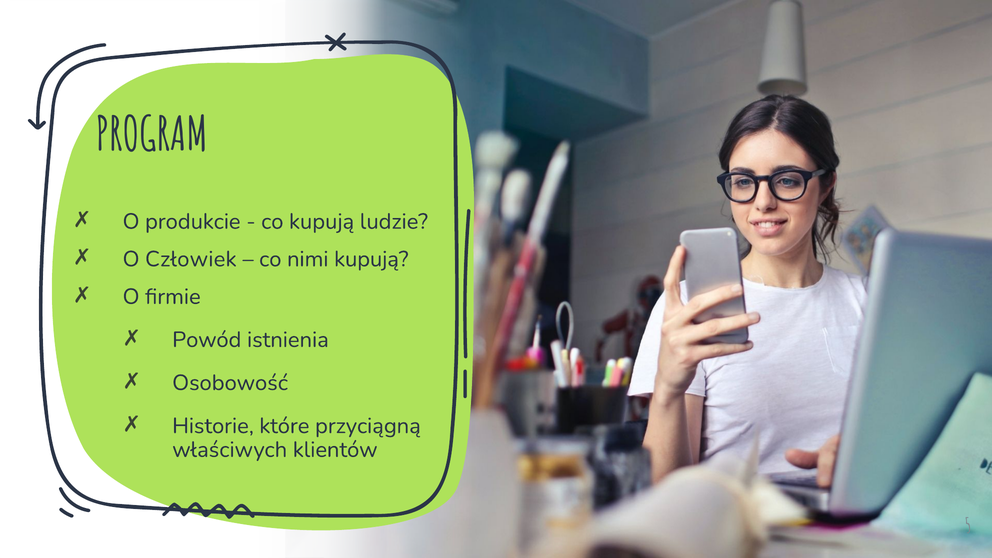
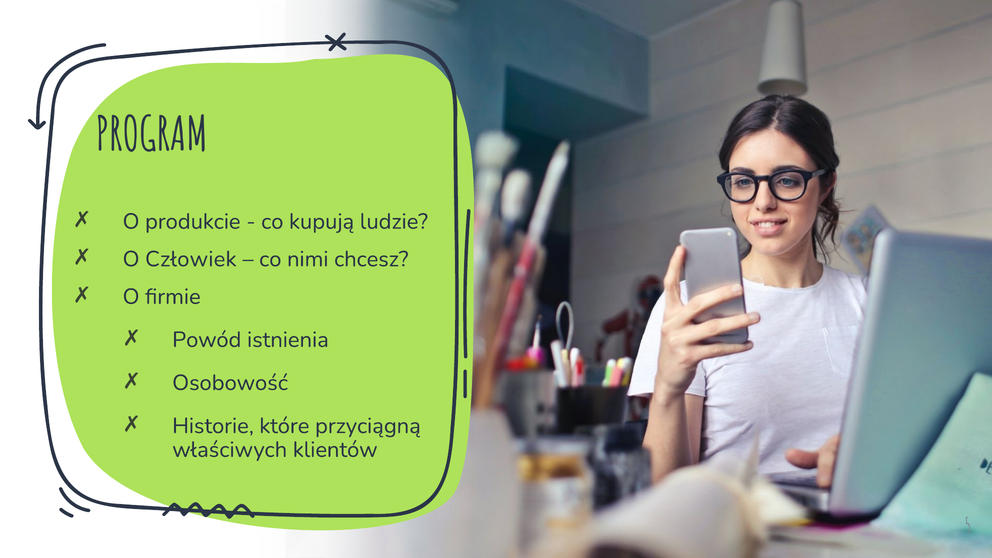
nimi kupują: kupują -> chcesz
